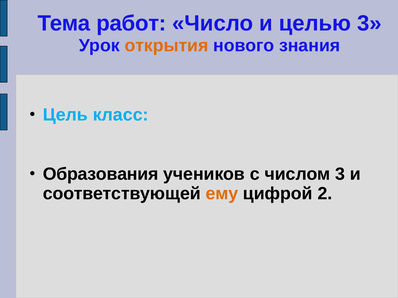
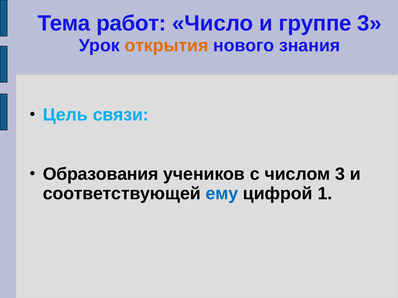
целью: целью -> группе
класс: класс -> связи
ему colour: orange -> blue
2: 2 -> 1
